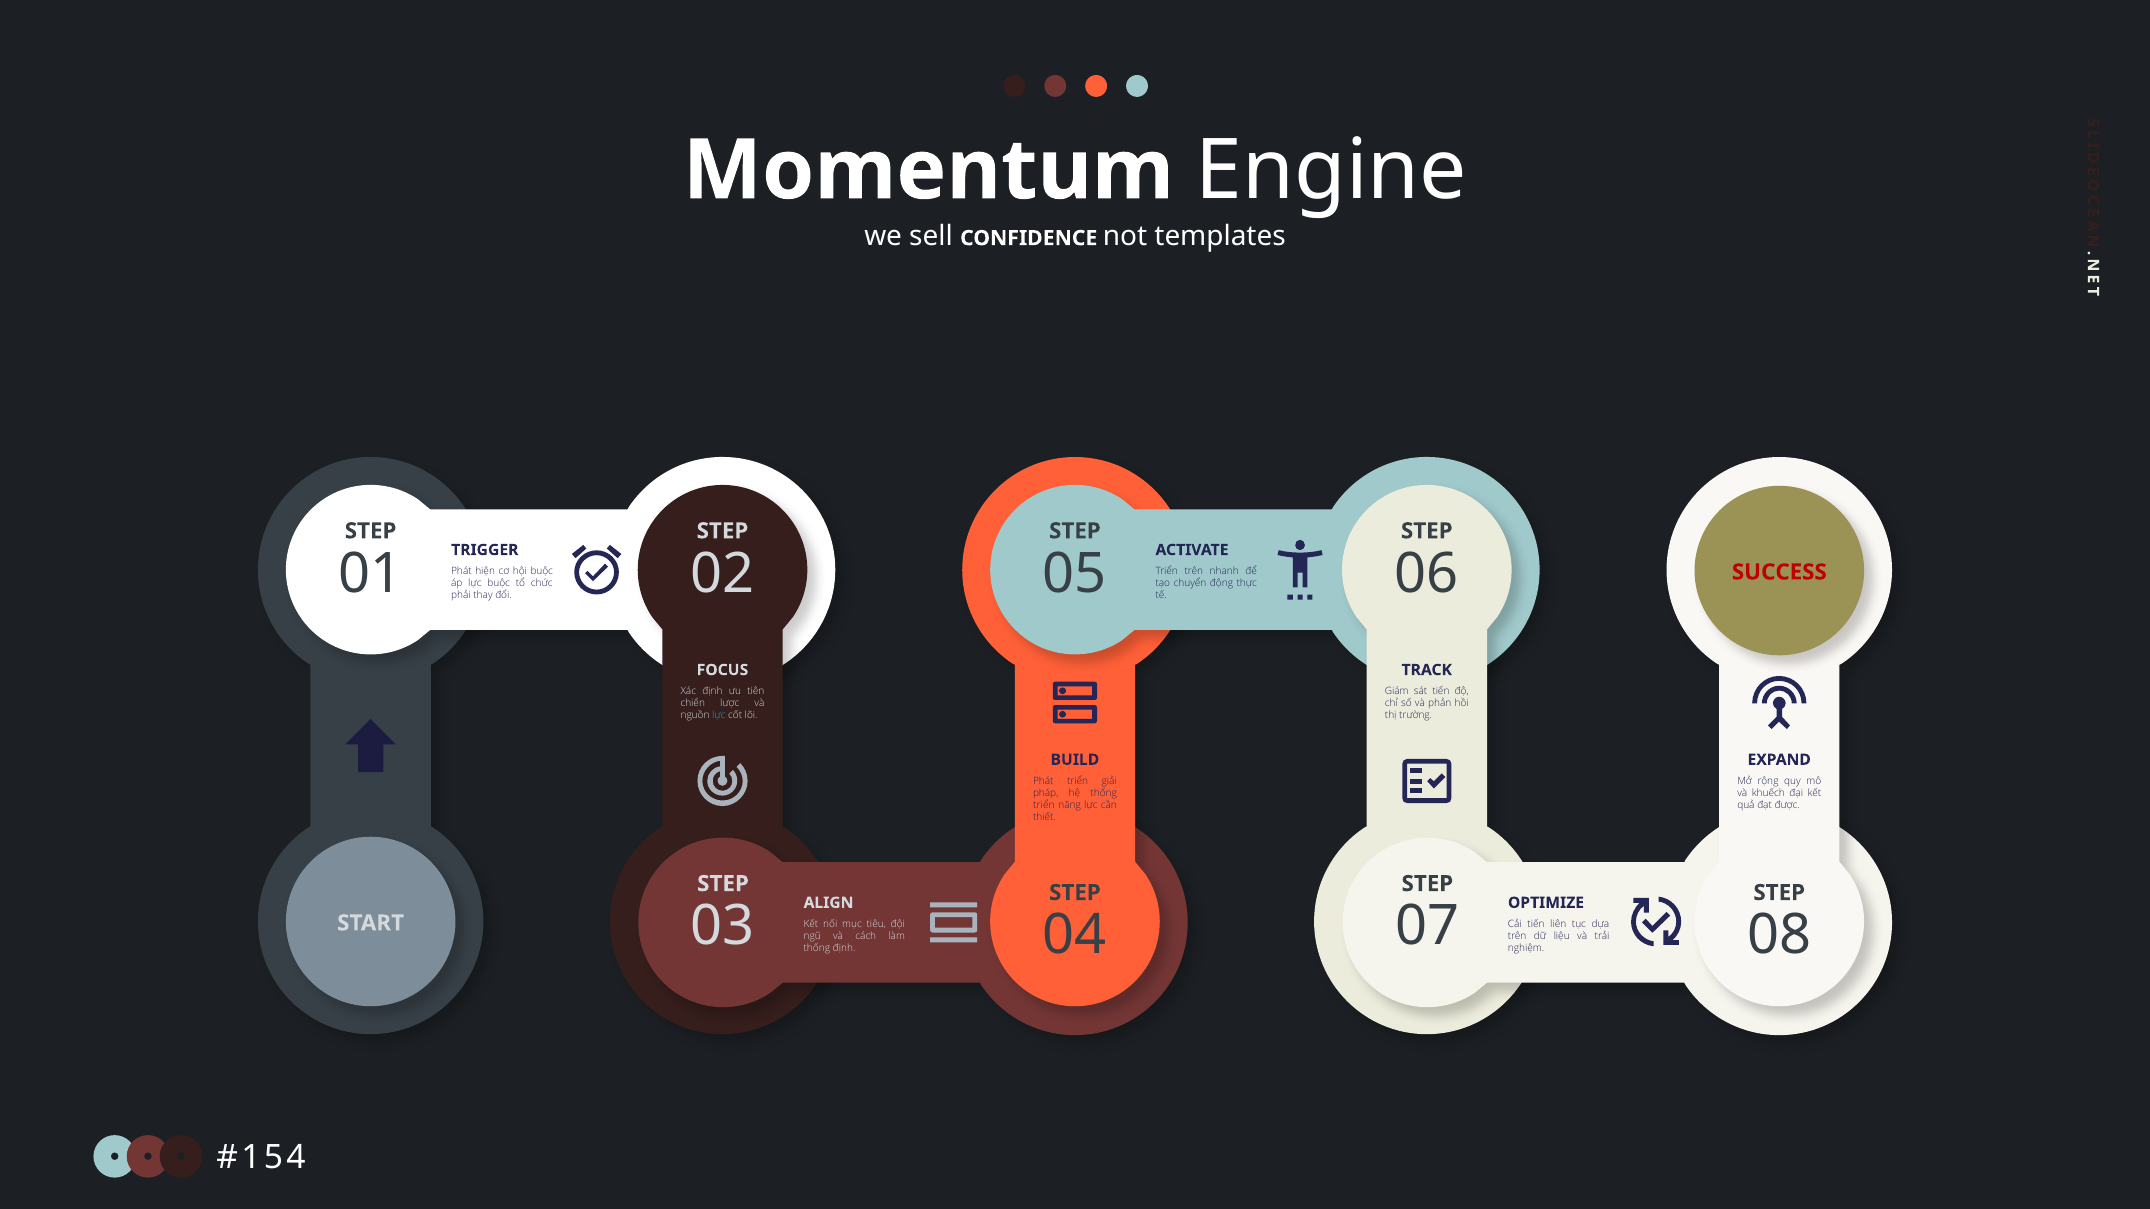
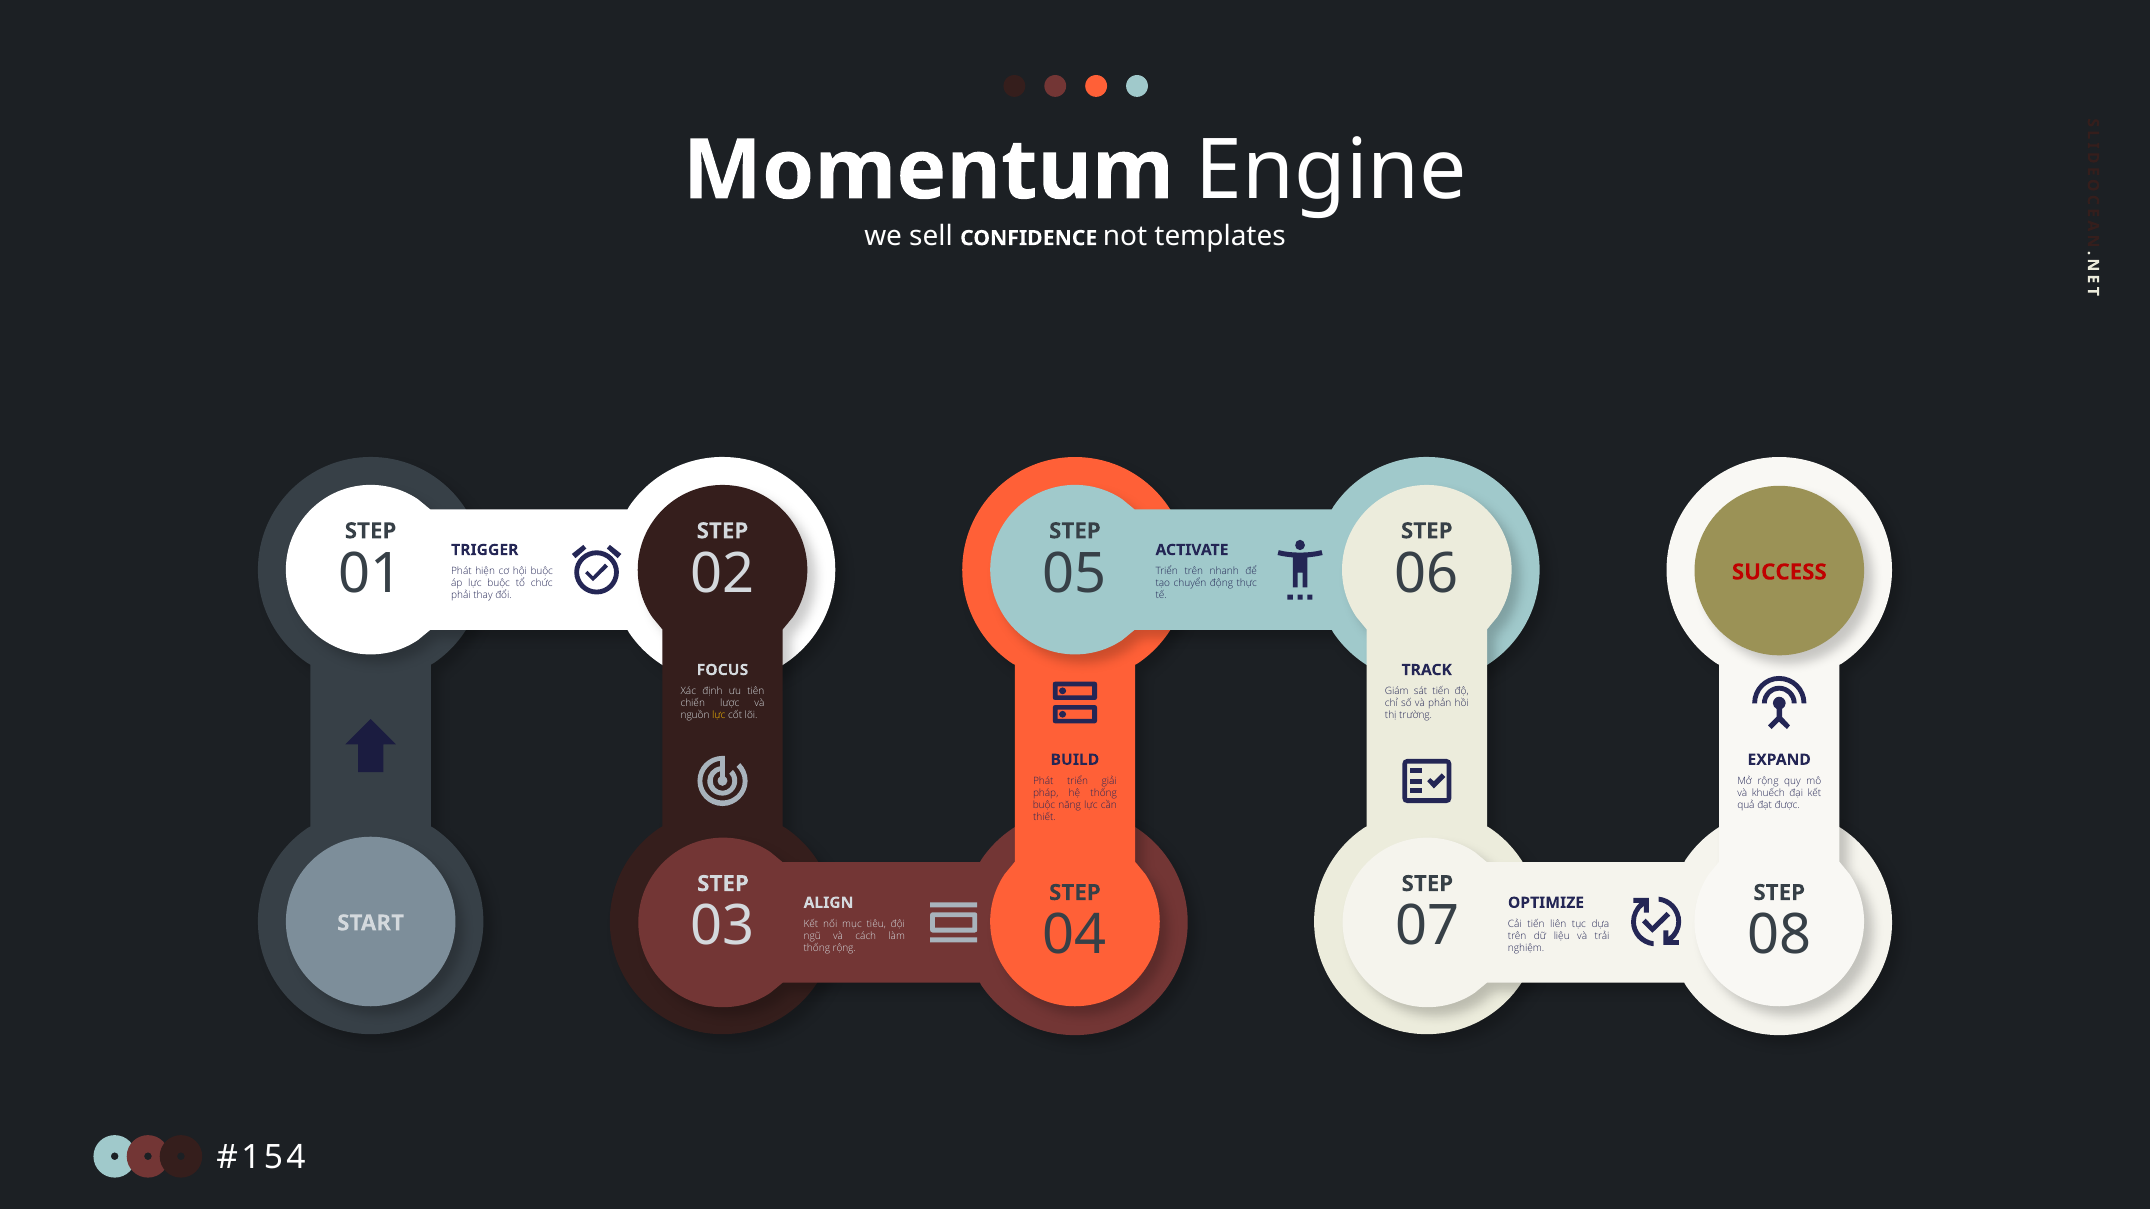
lực at (719, 716) colour: light blue -> yellow
triển at (1044, 805): triển -> buộc
thống định: định -> rộng
